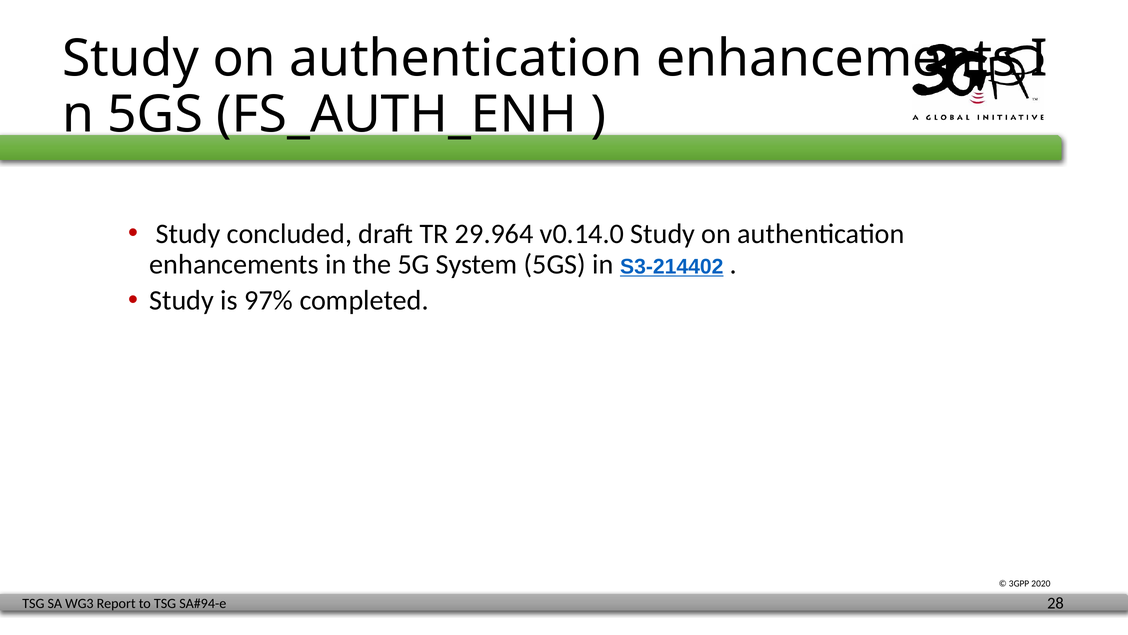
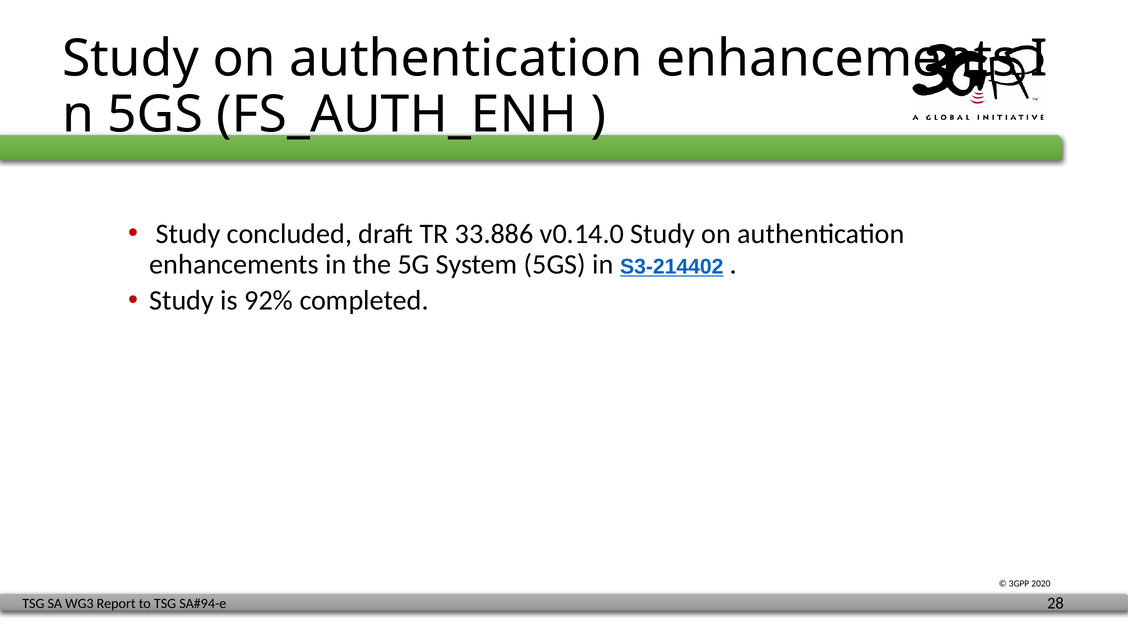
29.964: 29.964 -> 33.886
97%: 97% -> 92%
